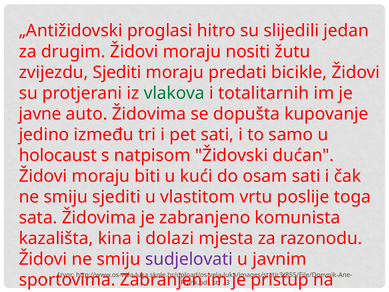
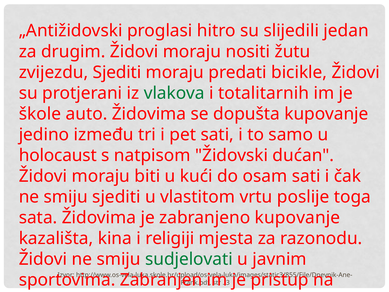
javne at (40, 114): javne -> škole
zabranjeno komunista: komunista -> kupovanje
dolazi: dolazi -> religiji
sudjelovati colour: purple -> green
